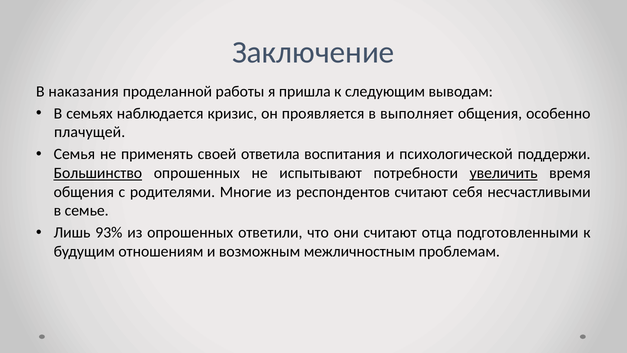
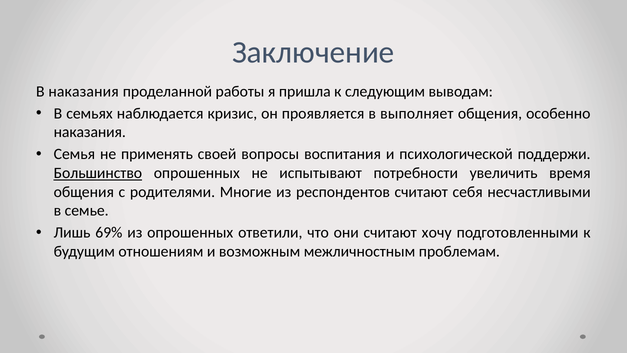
плачущей at (90, 132): плачущей -> наказания
ответила: ответила -> вопросы
увеличить underline: present -> none
93%: 93% -> 69%
отца: отца -> хочу
